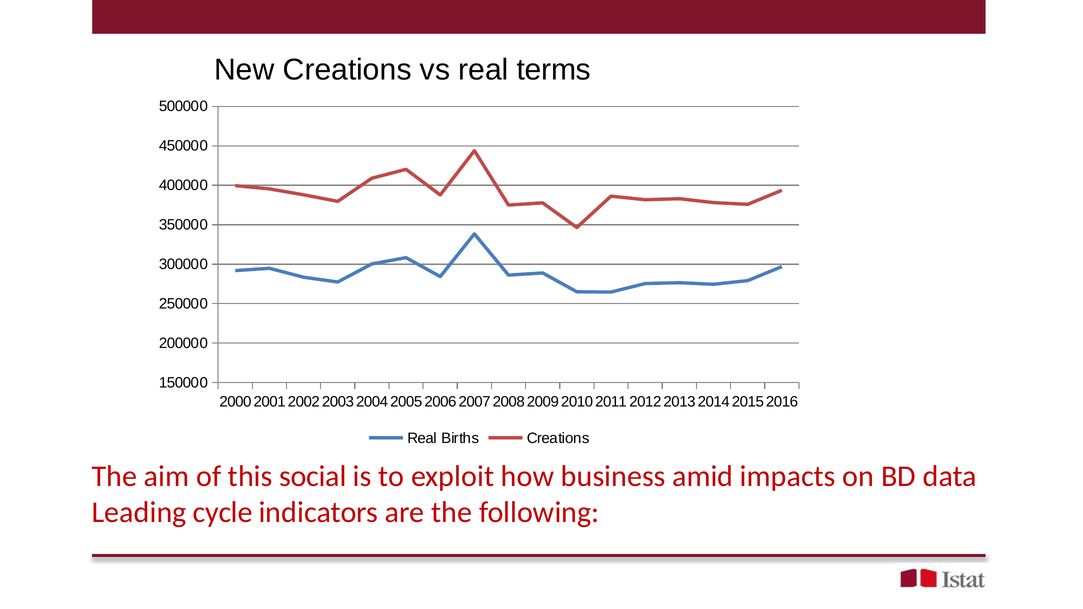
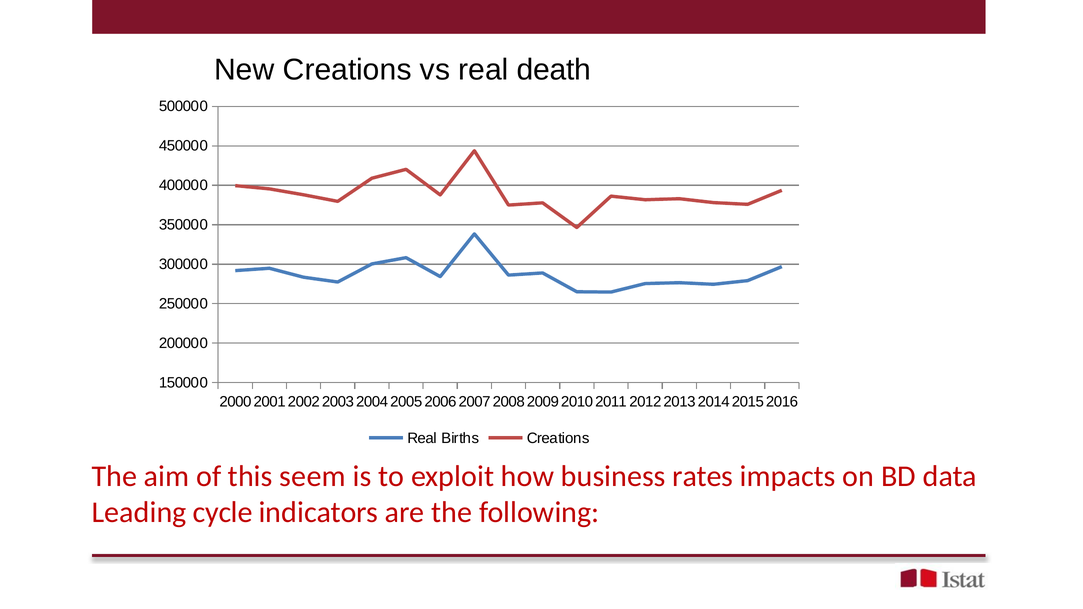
terms: terms -> death
social: social -> seem
amid: amid -> rates
